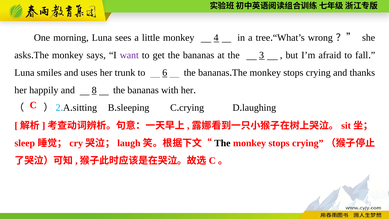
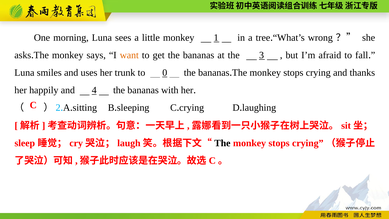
4: 4 -> 1
want colour: purple -> orange
6: 6 -> 0
8: 8 -> 4
